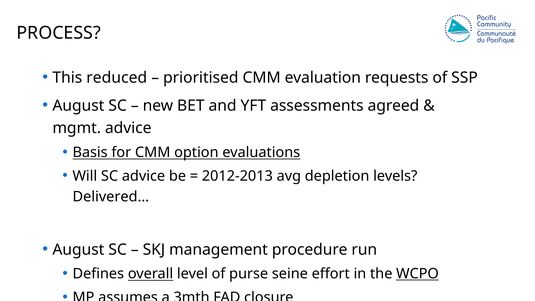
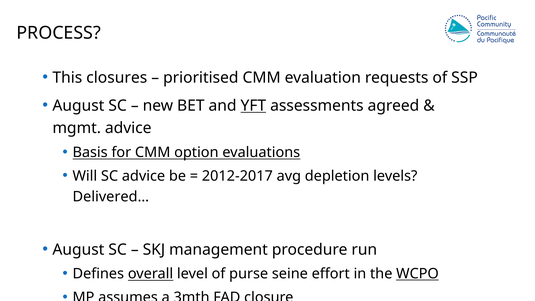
reduced: reduced -> closures
YFT underline: none -> present
2012-2013: 2012-2013 -> 2012-2017
